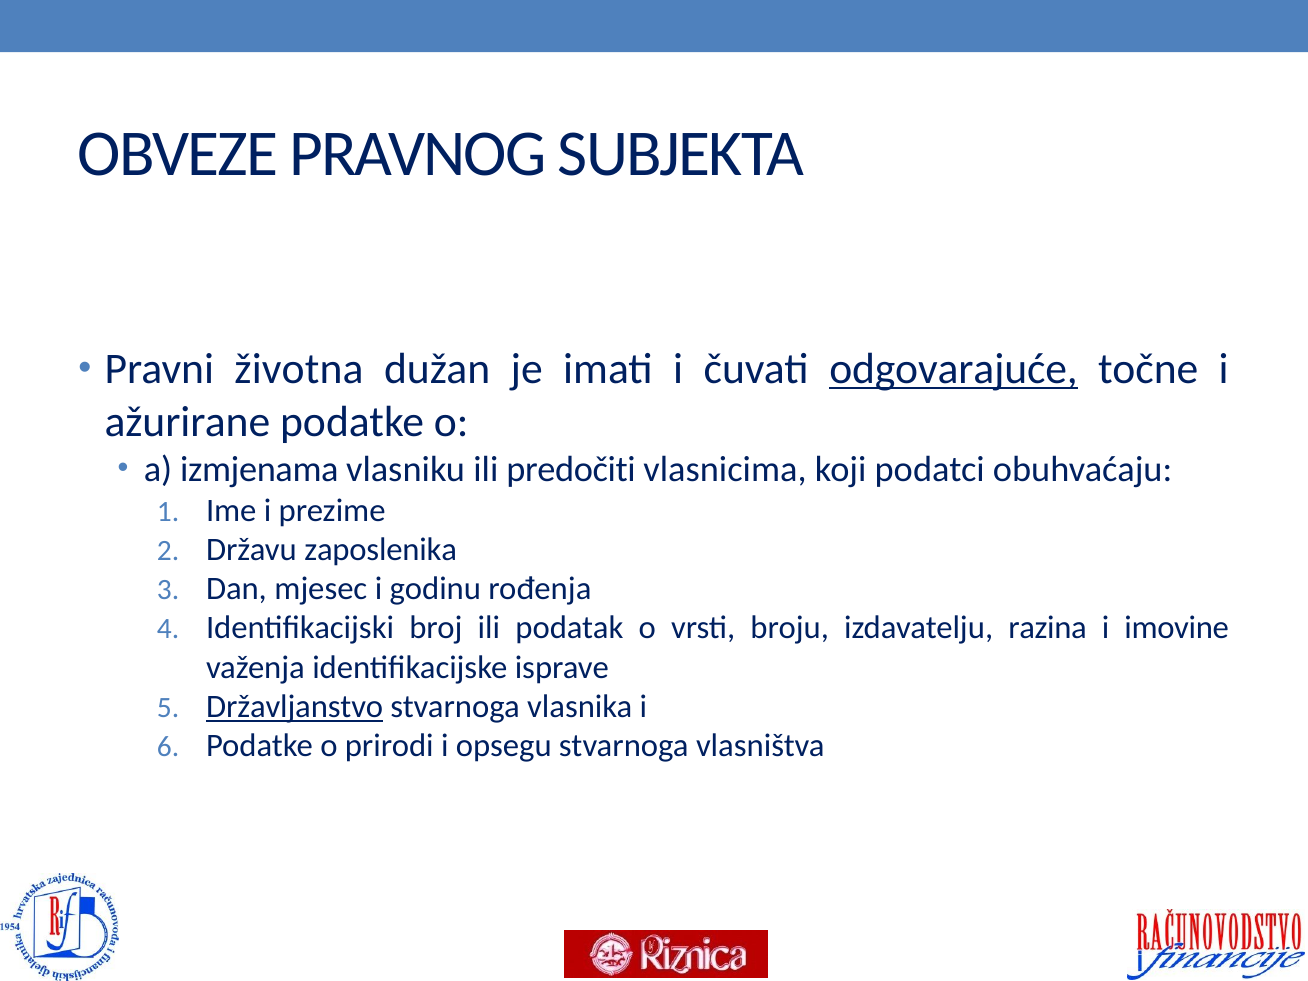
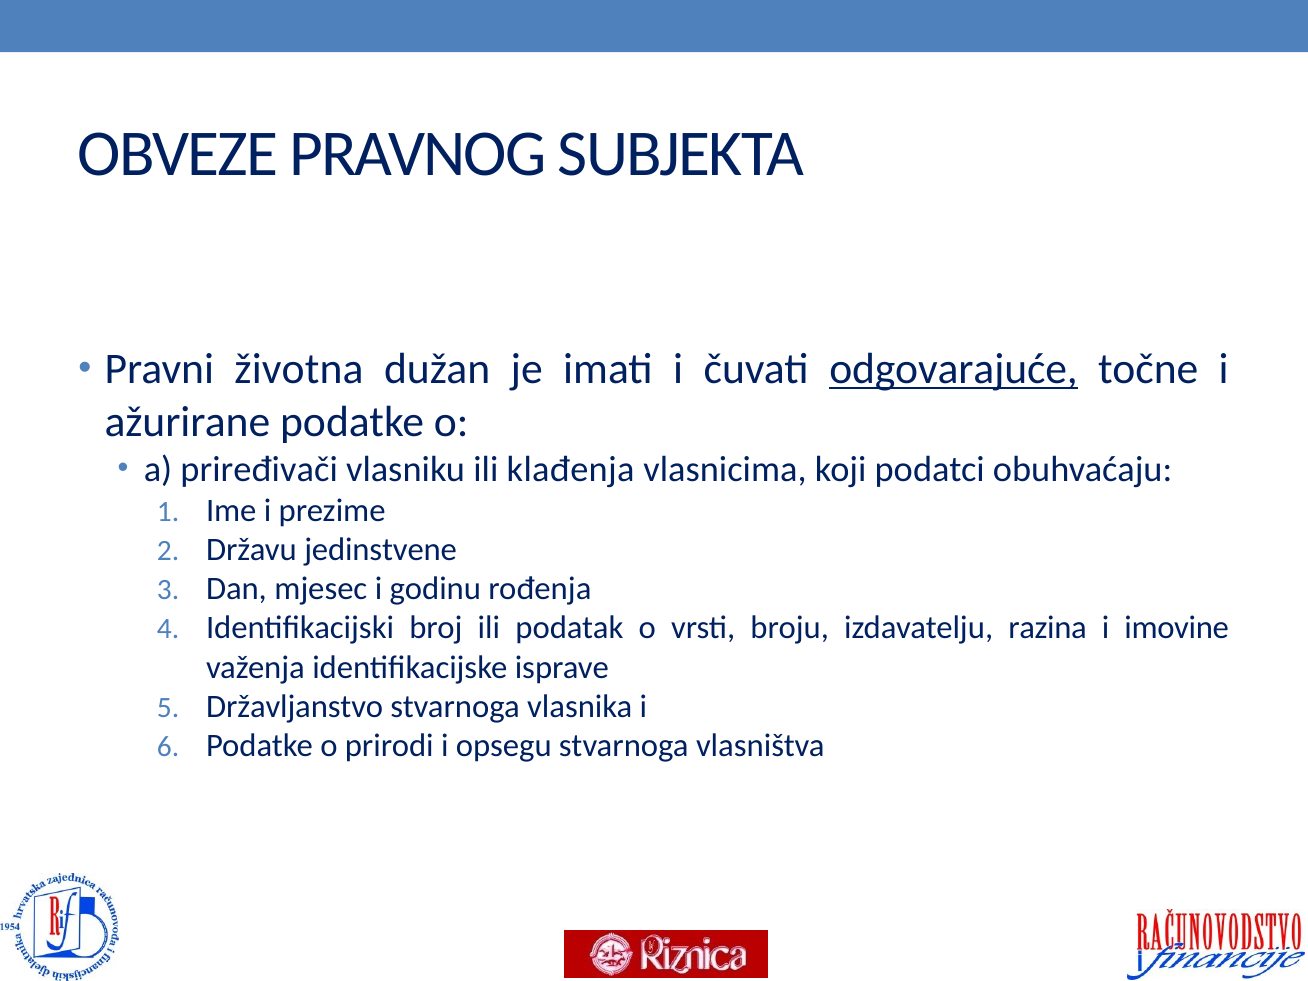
izmjenama: izmjenama -> priređivači
predočiti: predočiti -> klađenja
zaposlenika: zaposlenika -> jedinstvene
Državljanstvo underline: present -> none
